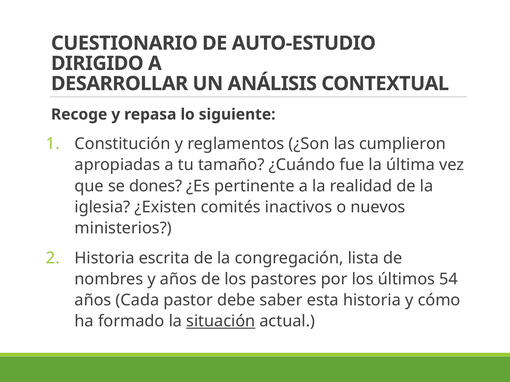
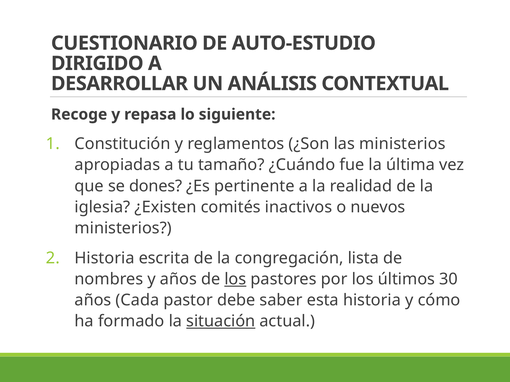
las cumplieron: cumplieron -> ministerios
los at (235, 279) underline: none -> present
54: 54 -> 30
